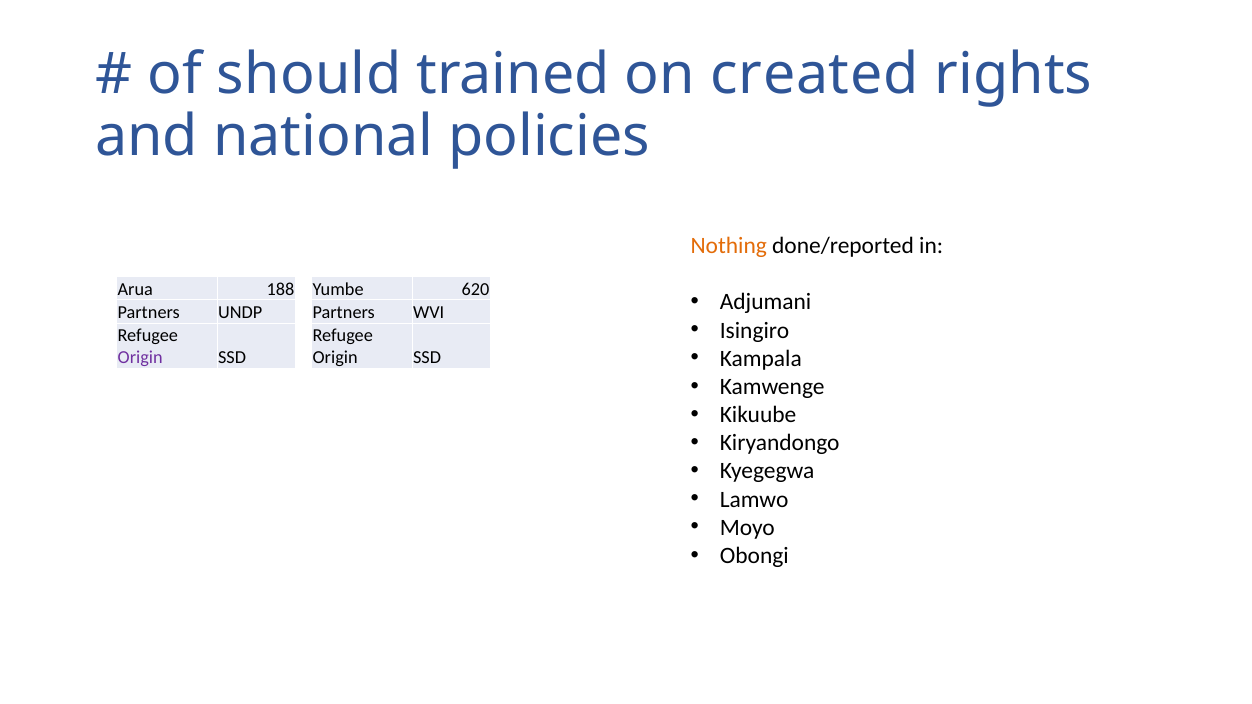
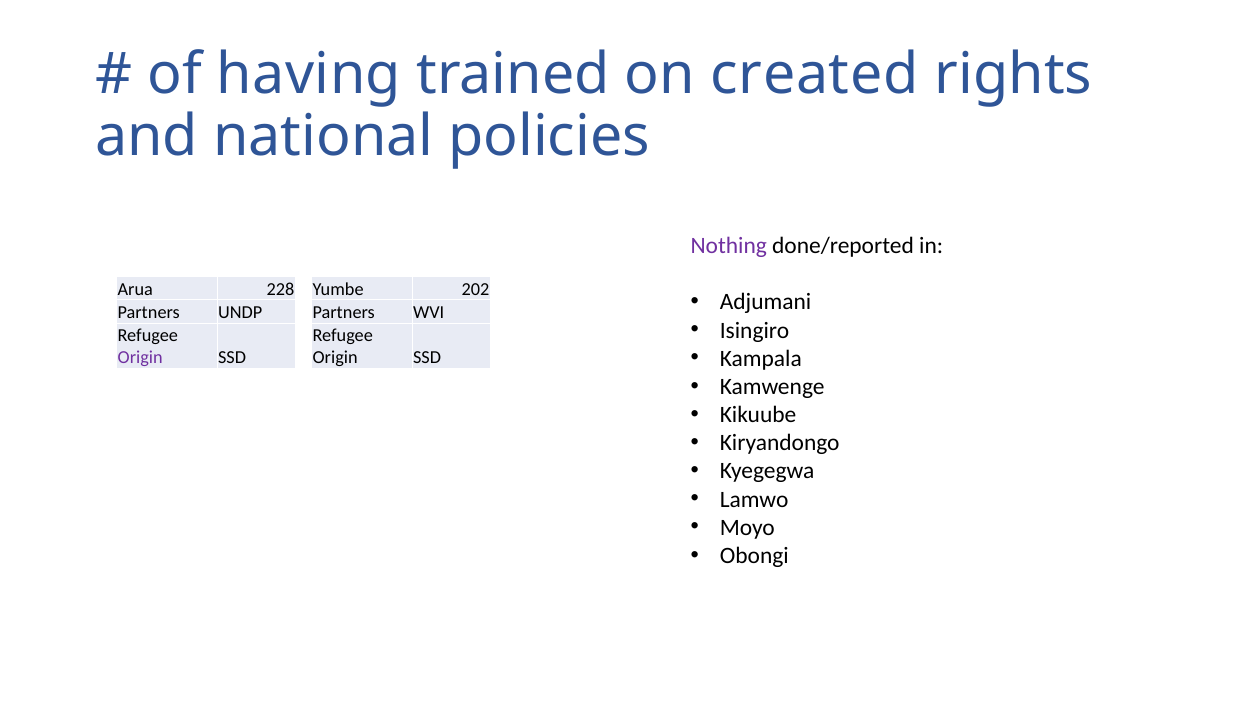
should: should -> having
Nothing colour: orange -> purple
188: 188 -> 228
620: 620 -> 202
